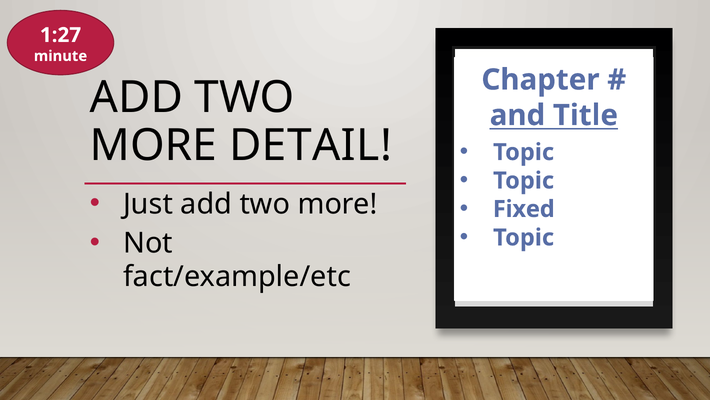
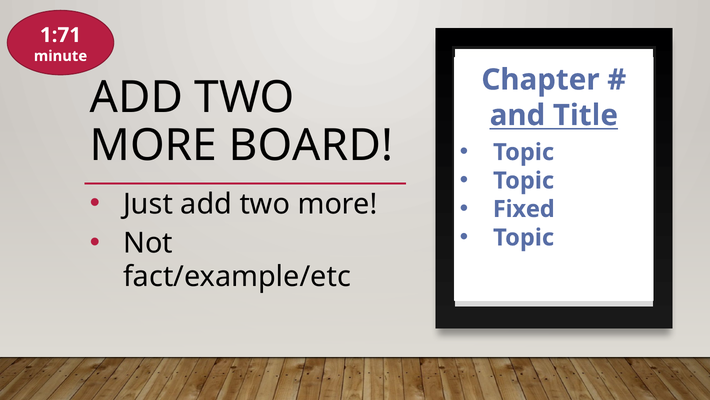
1:27: 1:27 -> 1:71
DETAIL: DETAIL -> BOARD
